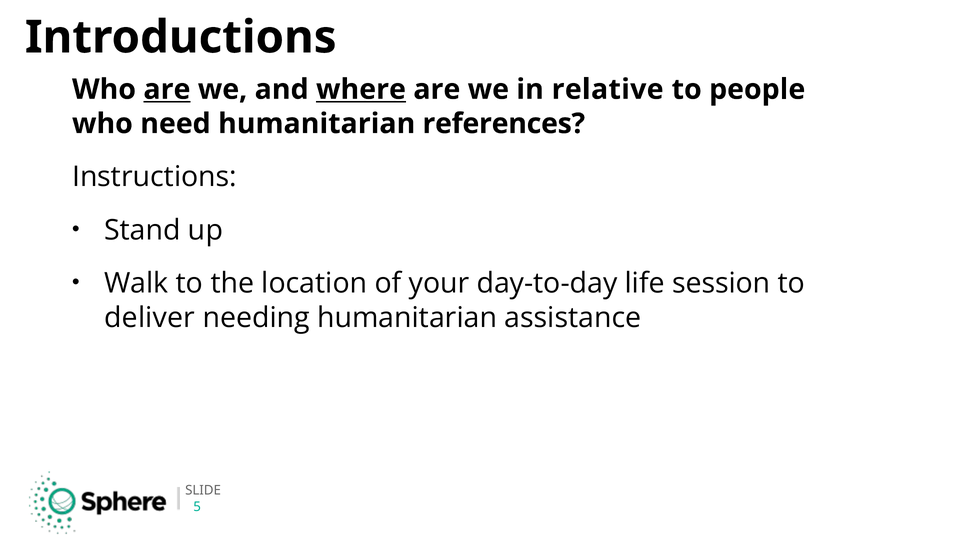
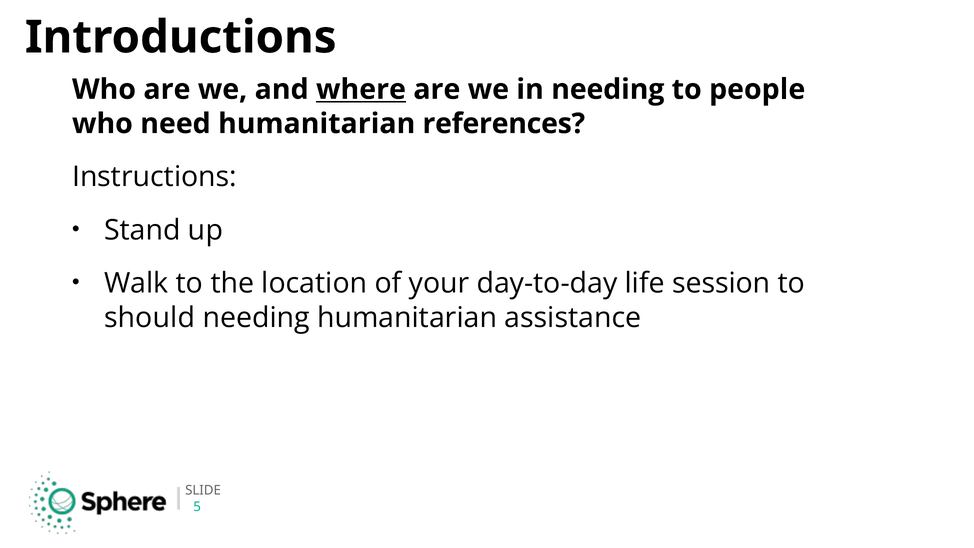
are at (167, 89) underline: present -> none
in relative: relative -> needing
deliver: deliver -> should
